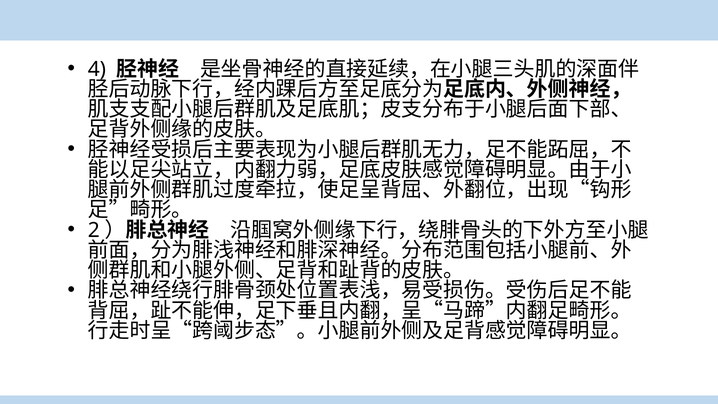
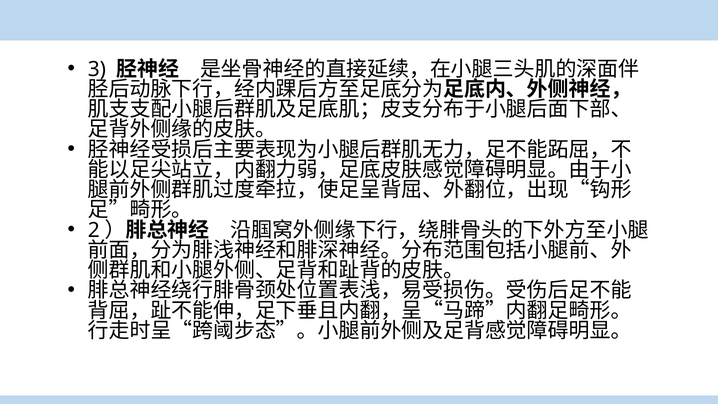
4: 4 -> 3
